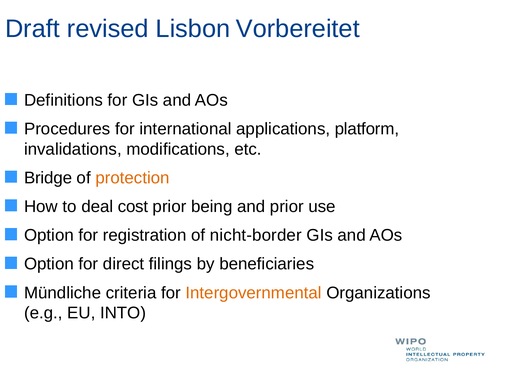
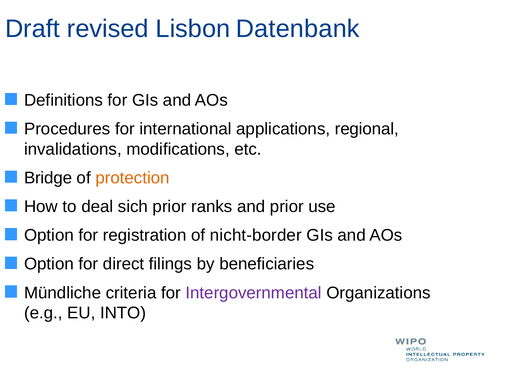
Vorbereitet: Vorbereitet -> Datenbank
platform: platform -> regional
cost: cost -> sich
being: being -> ranks
Intergovernmental colour: orange -> purple
